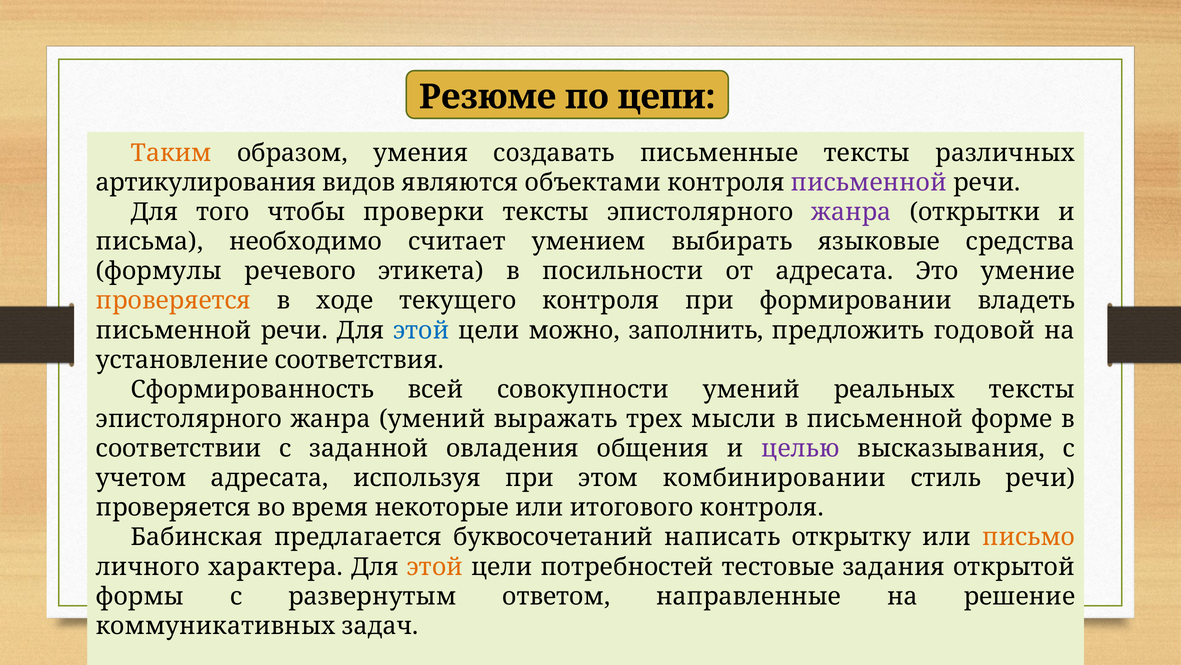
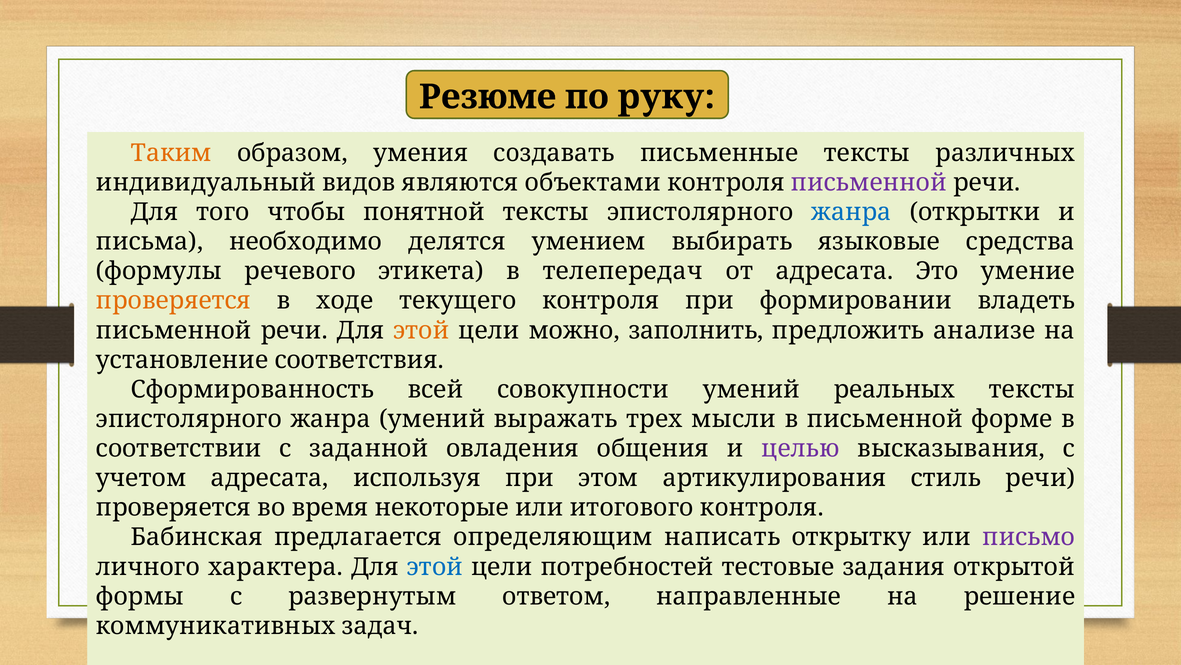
цепи: цепи -> руку
артикулирования: артикулирования -> индивидуальный
проверки: проверки -> понятной
жанра at (851, 212) colour: purple -> blue
считает: считает -> делятся
посильности: посильности -> телепередач
этой at (421, 330) colour: blue -> orange
годовой: годовой -> анализе
комбинировании: комбинировании -> артикулирования
буквосочетаний: буквосочетаний -> определяющим
письмо colour: orange -> purple
этой at (435, 566) colour: orange -> blue
